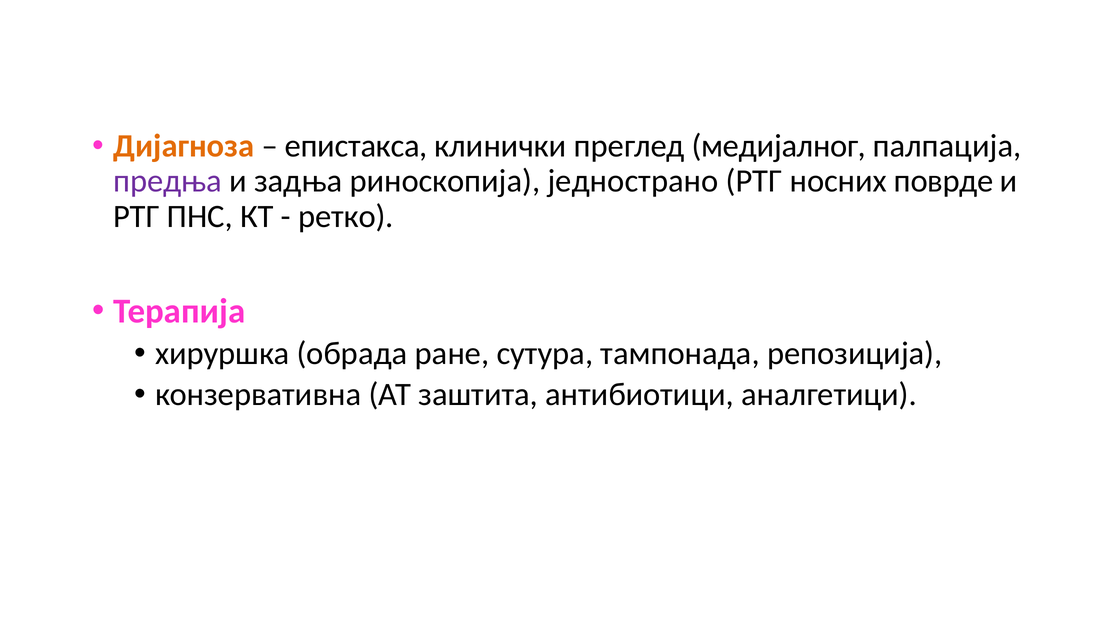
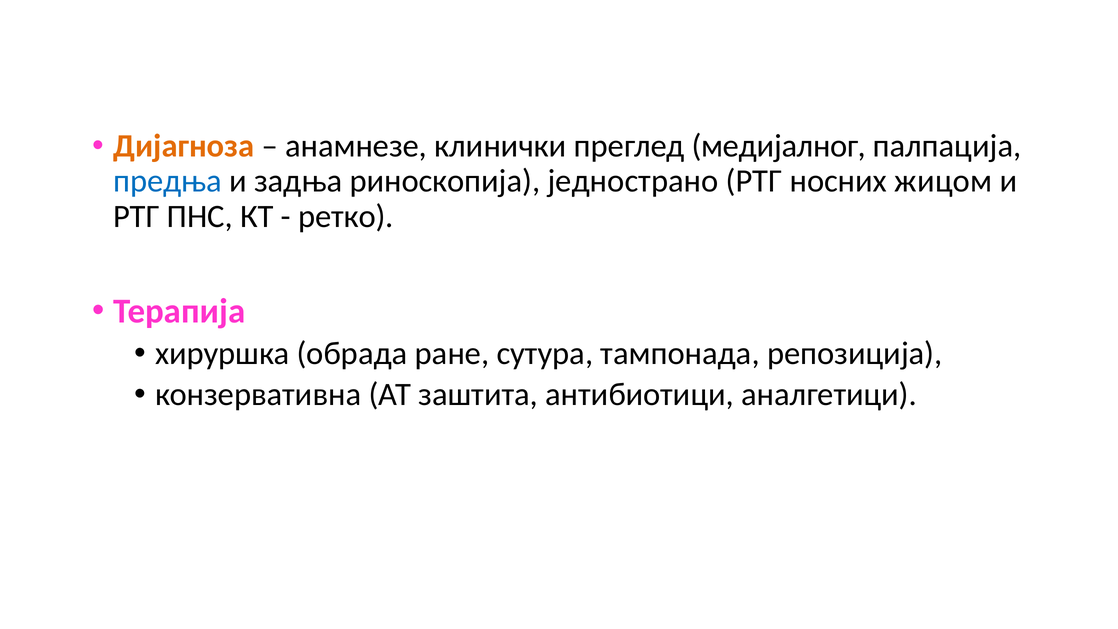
епистакса: епистакса -> анамнезе
предња colour: purple -> blue
поврде: поврде -> жицом
